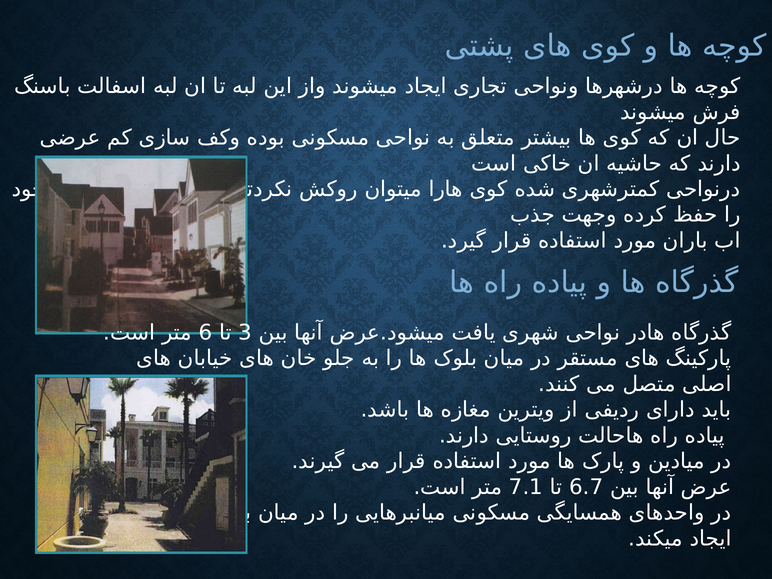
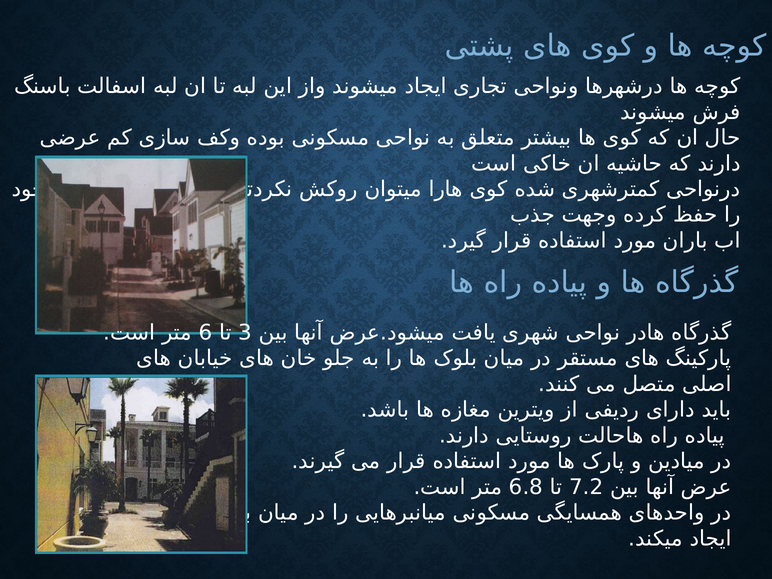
7.1: 7.1 -> 6.8
6.7: 6.7 -> 7.2
